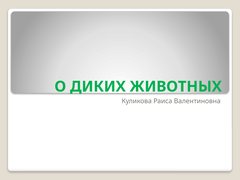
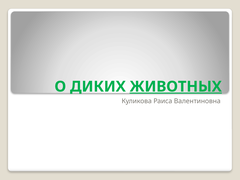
ЖИВОТНЫХ underline: none -> present
